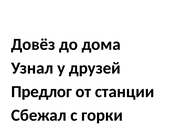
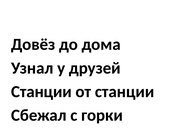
Предлог at (41, 92): Предлог -> Станции
